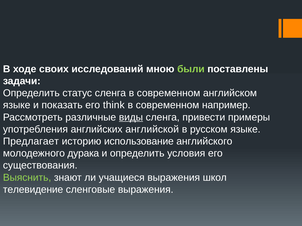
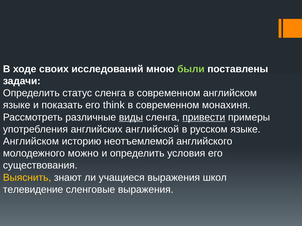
например: например -> монахиня
привести underline: none -> present
Предлагает at (31, 142): Предлагает -> Английском
использование: использование -> неотъемлемой
дурака: дурака -> можно
Выяснить colour: light green -> yellow
